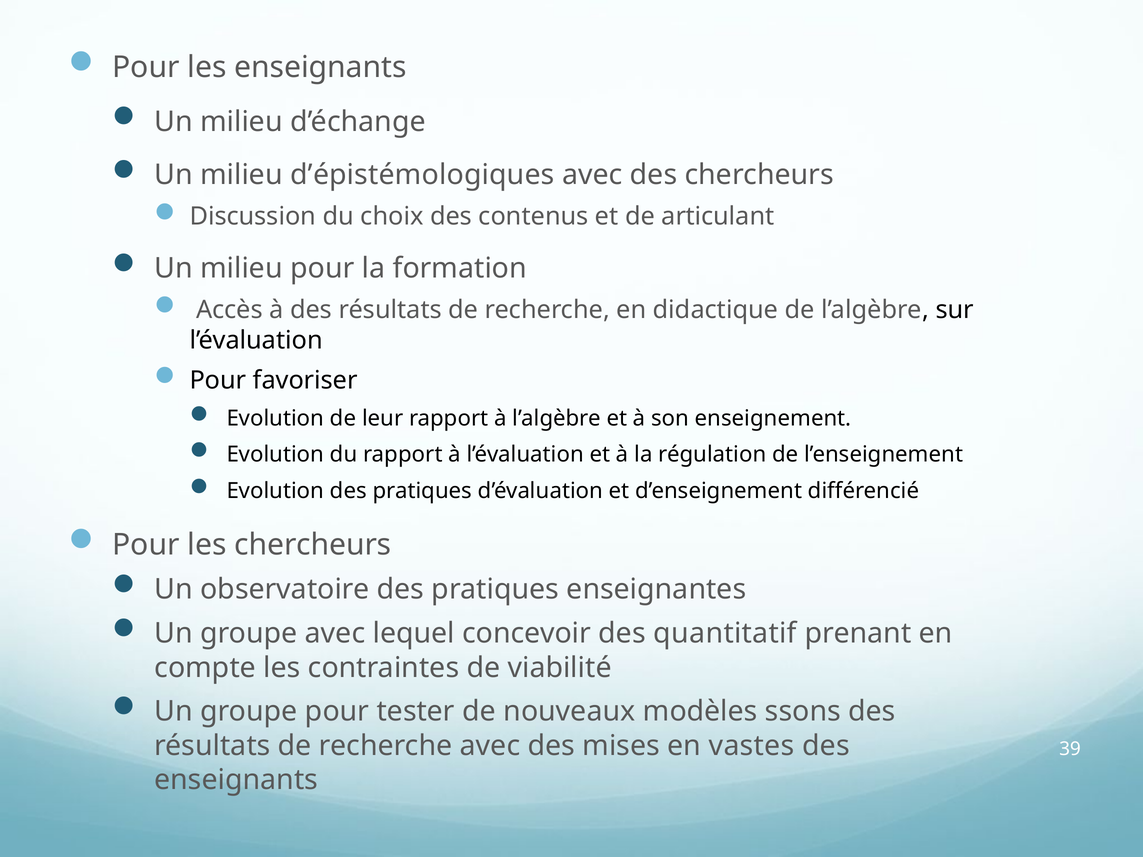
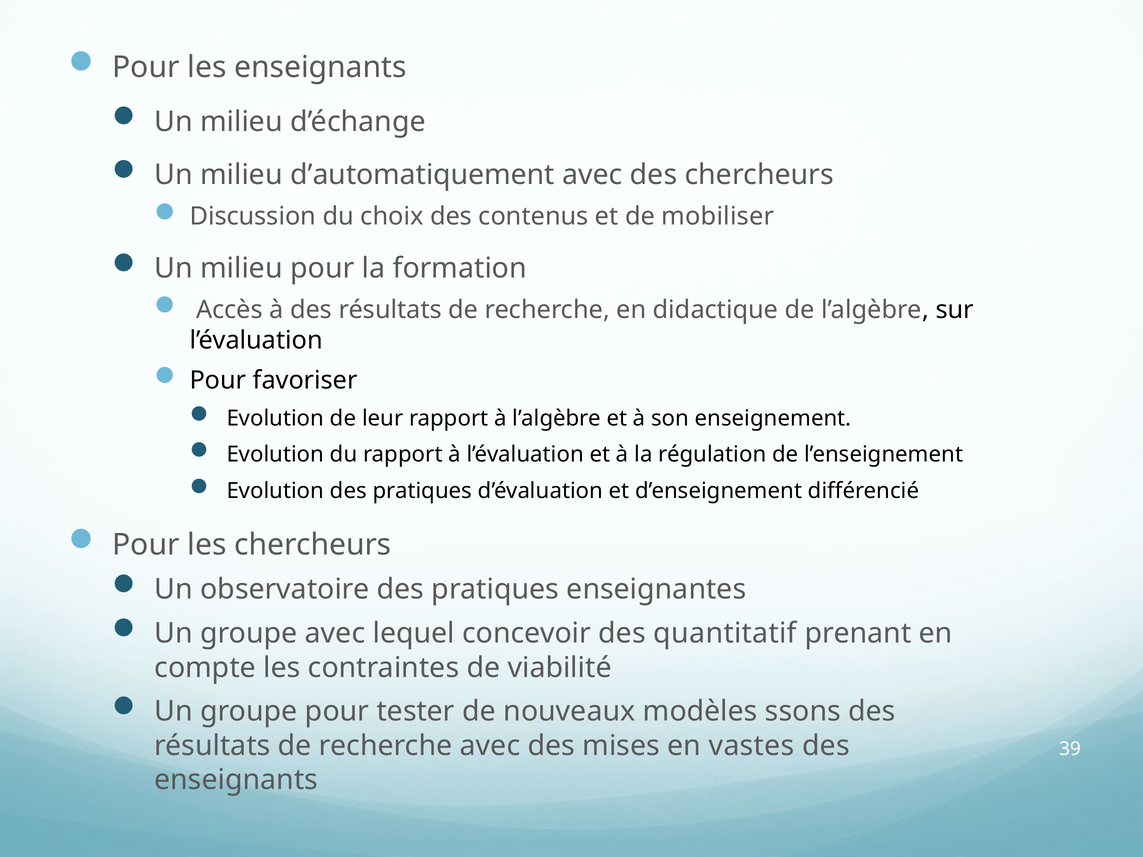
d’épistémologiques: d’épistémologiques -> d’automatiquement
articulant: articulant -> mobiliser
